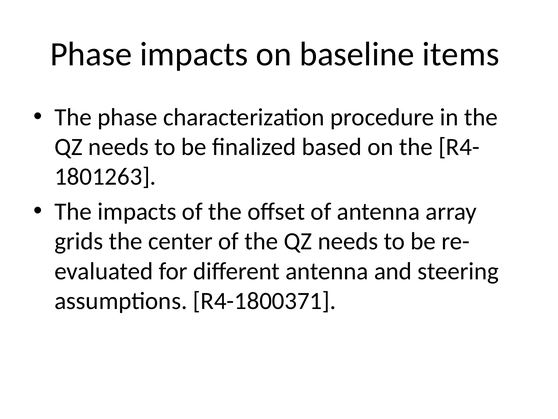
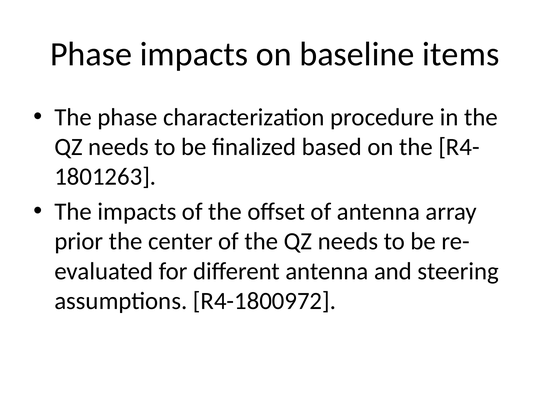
grids: grids -> prior
R4-1800371: R4-1800371 -> R4-1800972
